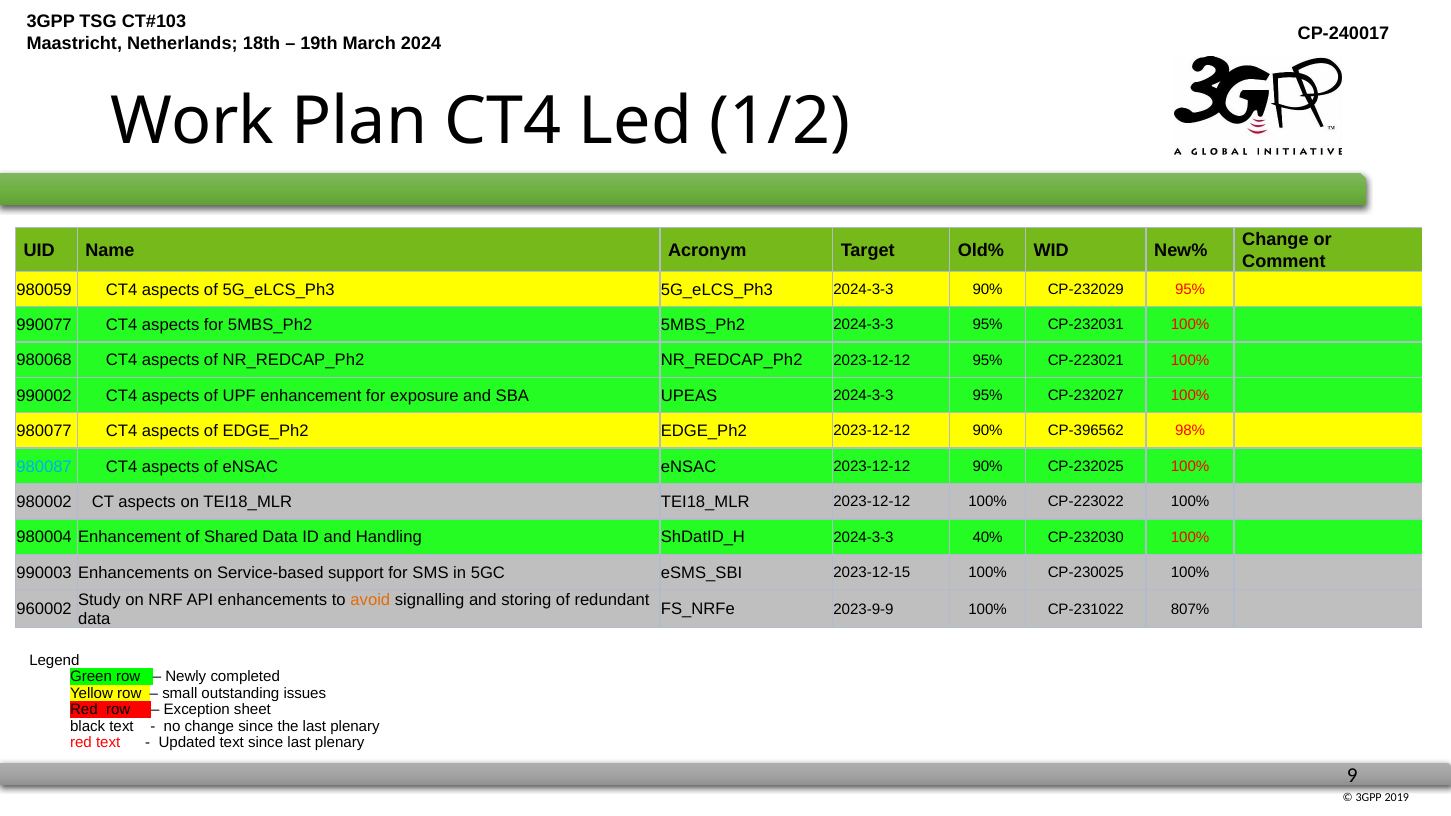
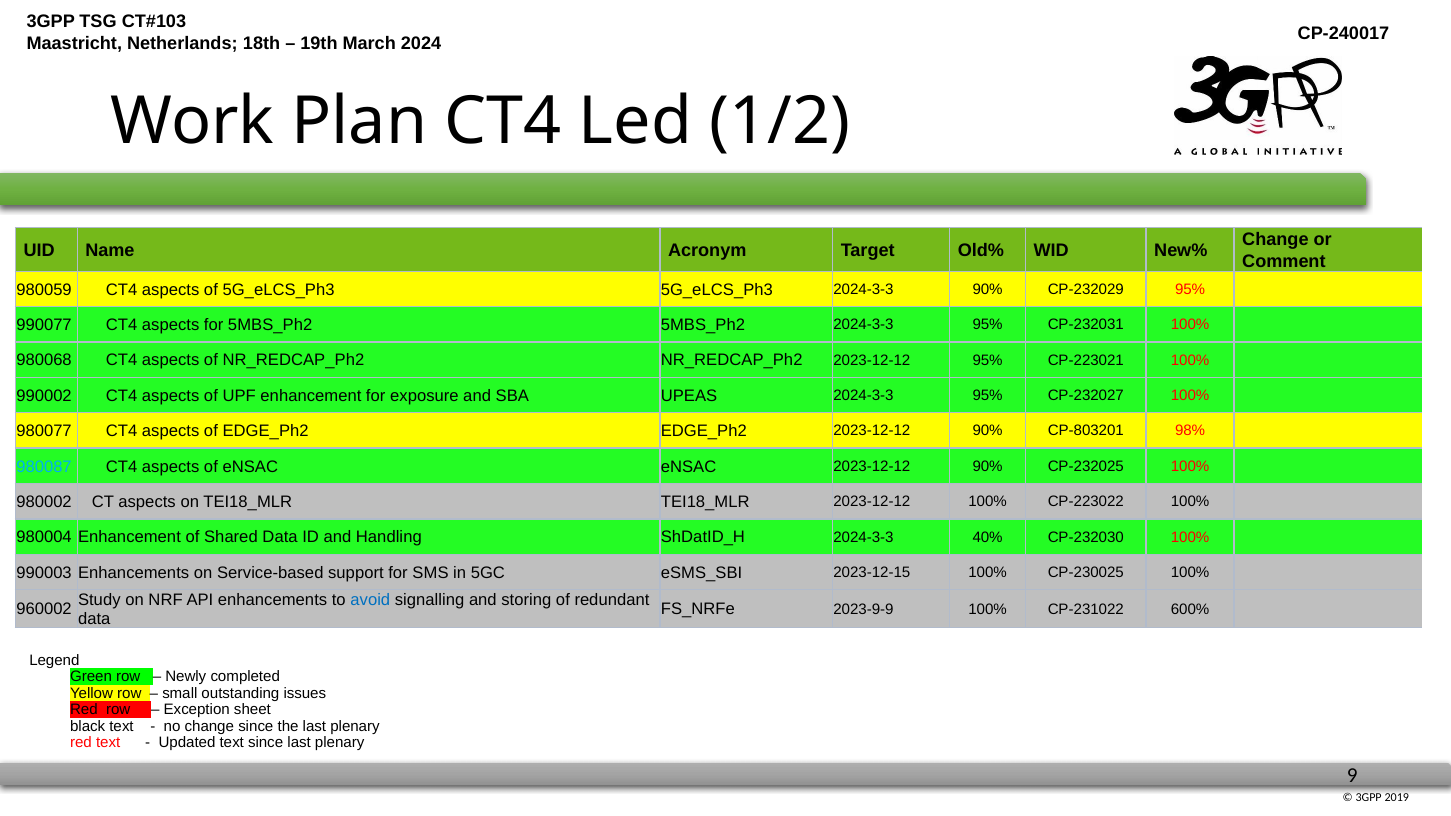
CP-396562: CP-396562 -> CP-803201
avoid colour: orange -> blue
807%: 807% -> 600%
